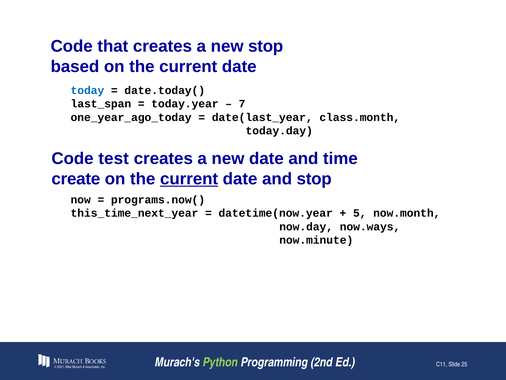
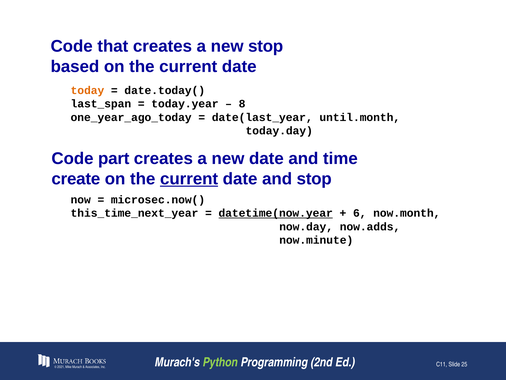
today colour: blue -> orange
7: 7 -> 8
class.month: class.month -> until.month
test: test -> part
programs.now(: programs.now( -> microsec.now(
datetime(now.year underline: none -> present
5: 5 -> 6
now.ways: now.ways -> now.adds
